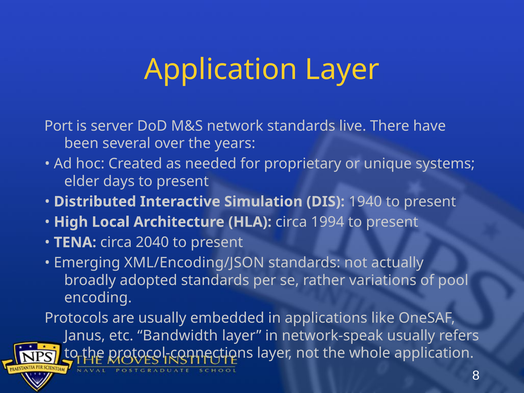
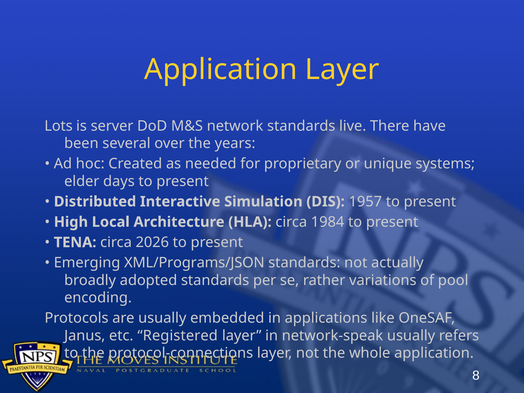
Port: Port -> Lots
1940: 1940 -> 1957
1994: 1994 -> 1984
2040: 2040 -> 2026
XML/Encoding/JSON: XML/Encoding/JSON -> XML/Programs/JSON
Bandwidth: Bandwidth -> Registered
